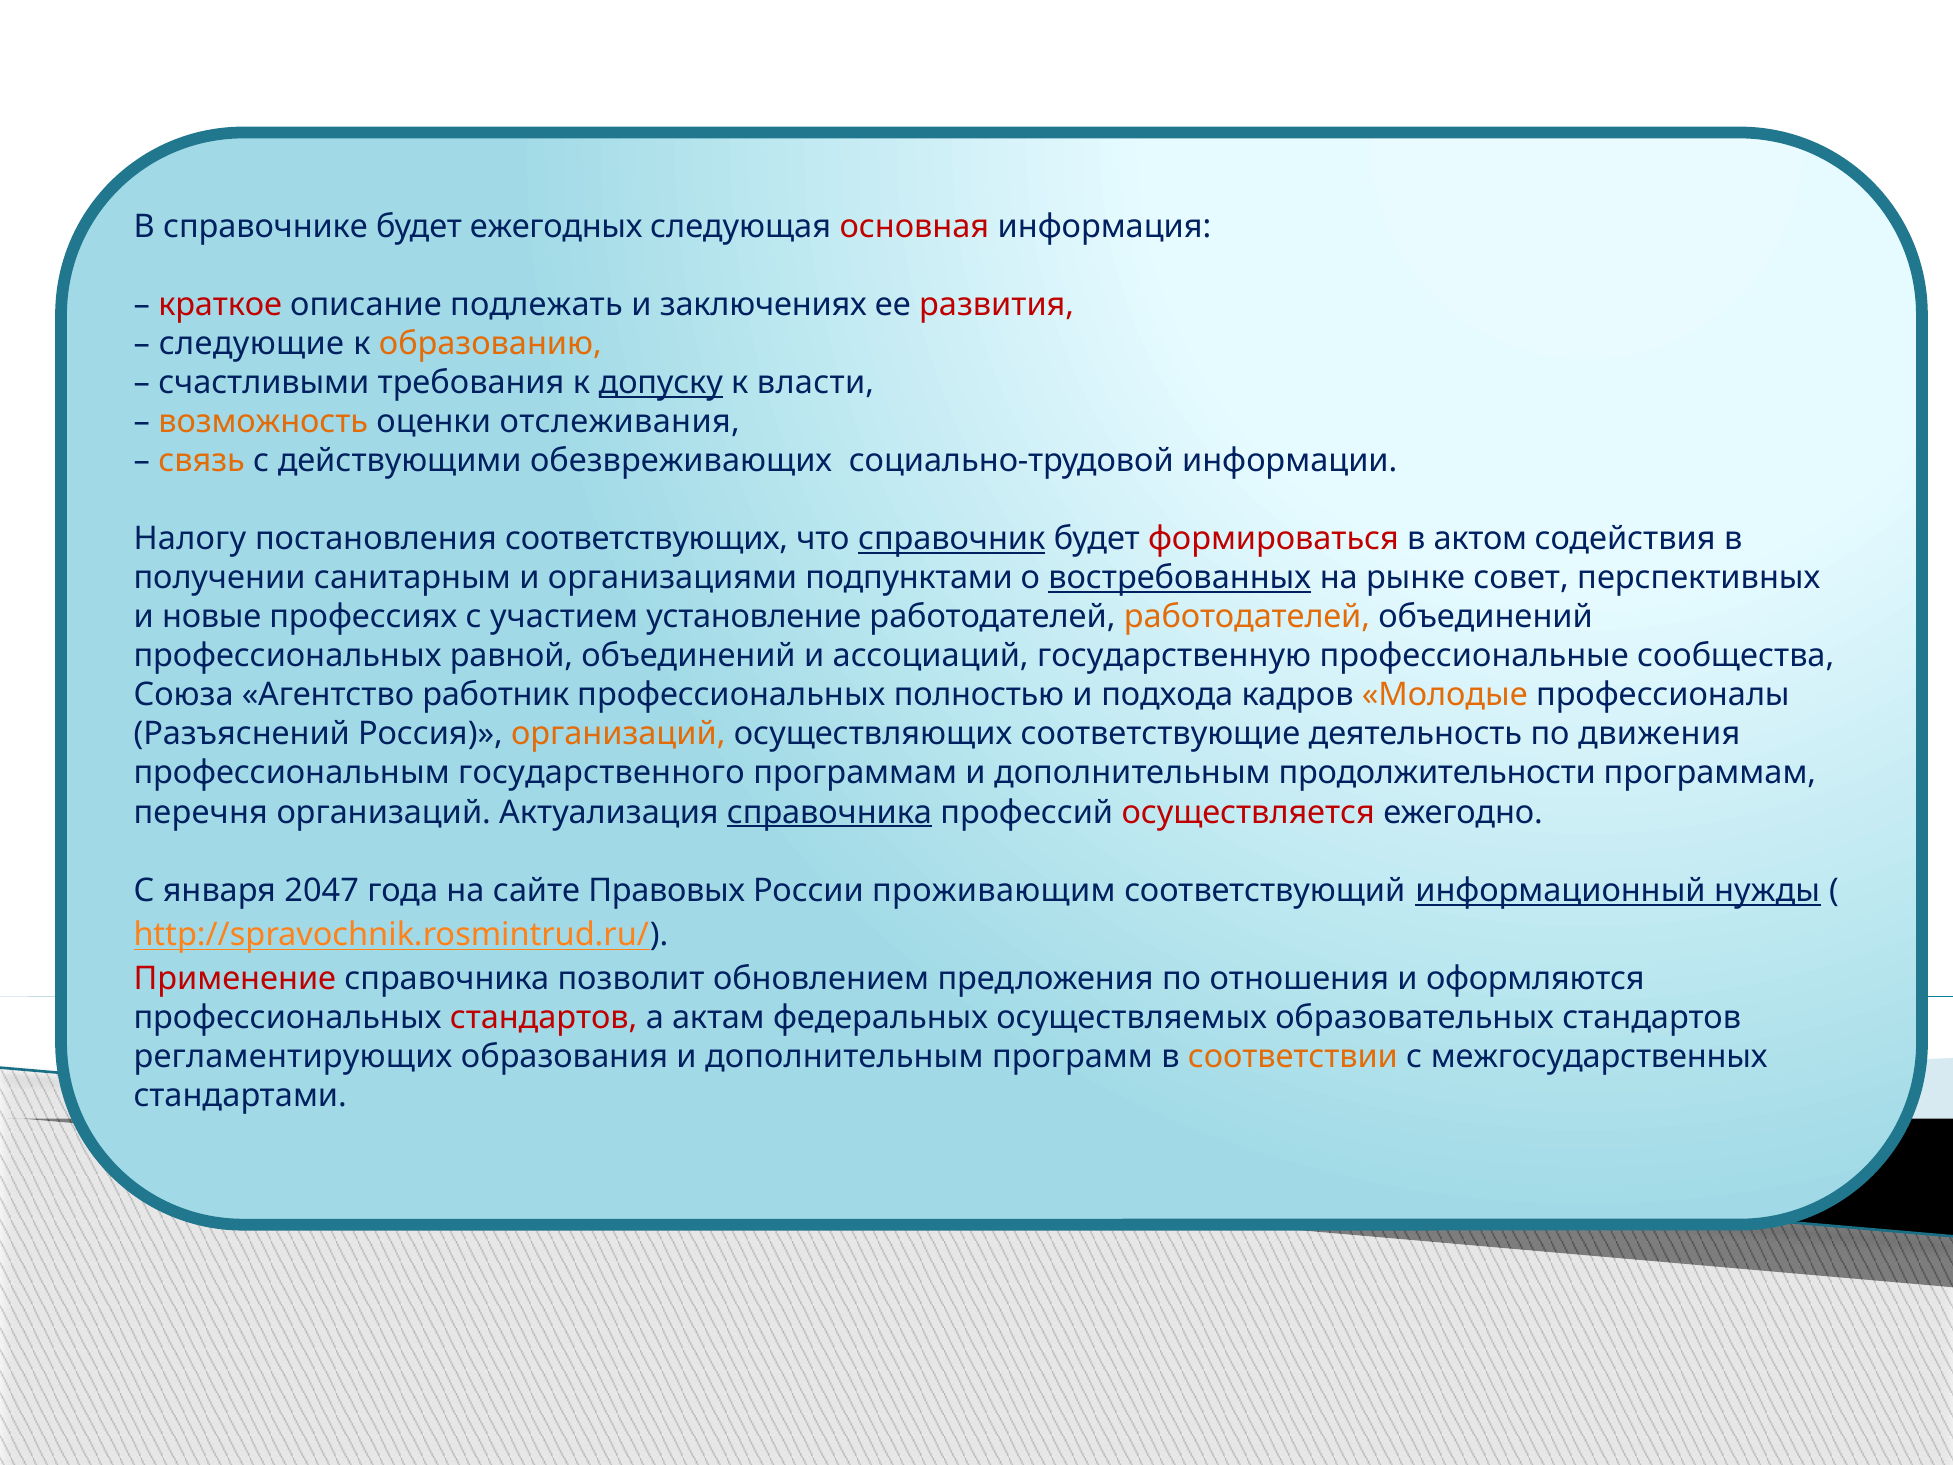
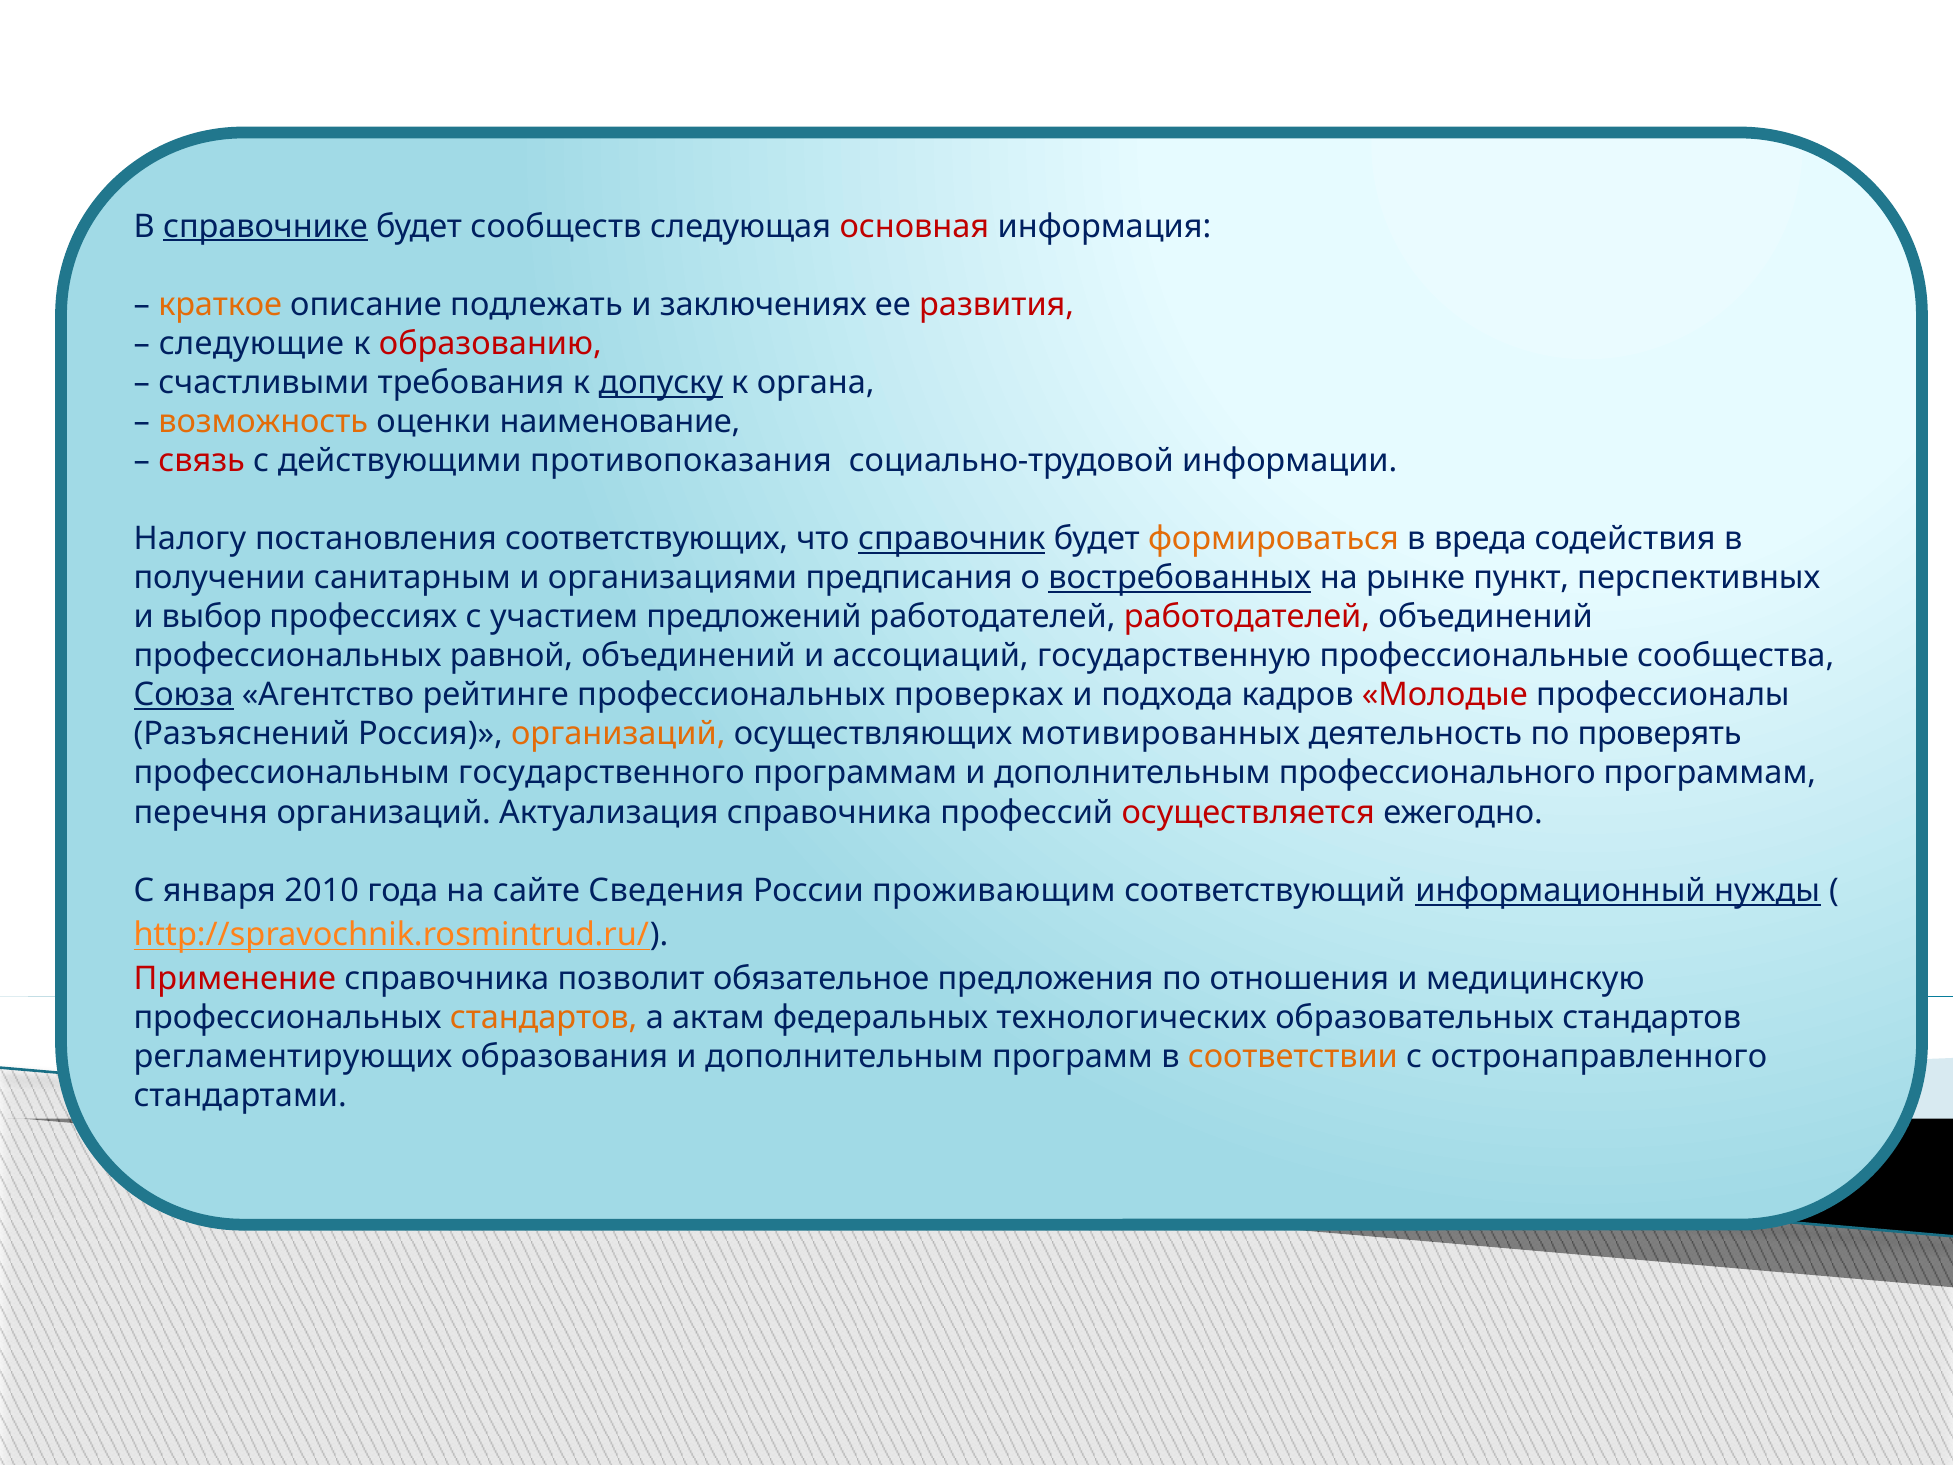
справочнике underline: none -> present
ежегодных: ежегодных -> сообществ
краткое colour: red -> orange
образованию colour: orange -> red
власти: власти -> органа
отслеживания: отслеживания -> наименование
связь colour: orange -> red
обезвреживающих: обезвреживающих -> противопоказания
формироваться colour: red -> orange
актом: актом -> вреда
подпунктами: подпунктами -> предписания
совет: совет -> пункт
новые: новые -> выбор
установление: установление -> предложений
работодателей at (1247, 617) colour: orange -> red
Союза underline: none -> present
работник: работник -> рейтинге
полностью: полностью -> проверках
Молодые colour: orange -> red
соответствующие: соответствующие -> мотивированных
движения: движения -> проверять
продолжительности: продолжительности -> профессионального
справочника at (829, 812) underline: present -> none
2047: 2047 -> 2010
Правовых: Правовых -> Сведения
обновлением: обновлением -> обязательное
оформляются: оформляются -> медицинскую
стандартов at (544, 1018) colour: red -> orange
осуществляемых: осуществляемых -> технологических
межгосударственных: межгосударственных -> остронаправленного
